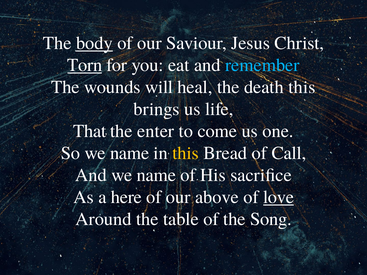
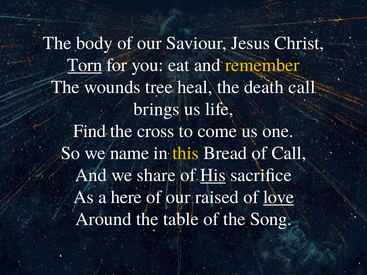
body underline: present -> none
remember colour: light blue -> yellow
will: will -> tree
death this: this -> call
That: That -> Find
enter: enter -> cross
And we name: name -> share
His underline: none -> present
above: above -> raised
